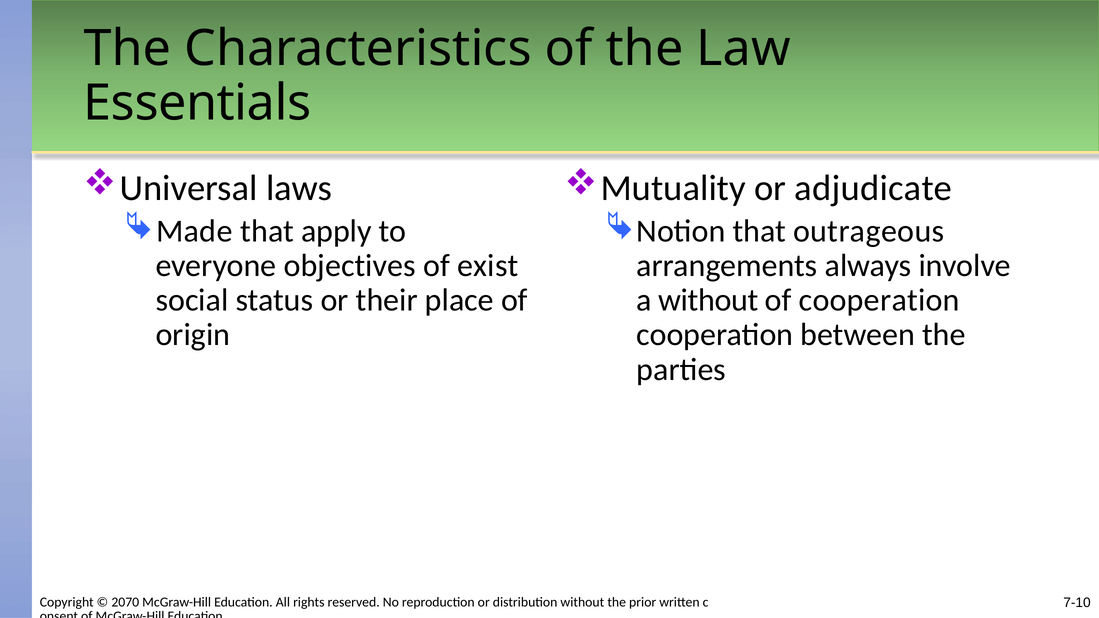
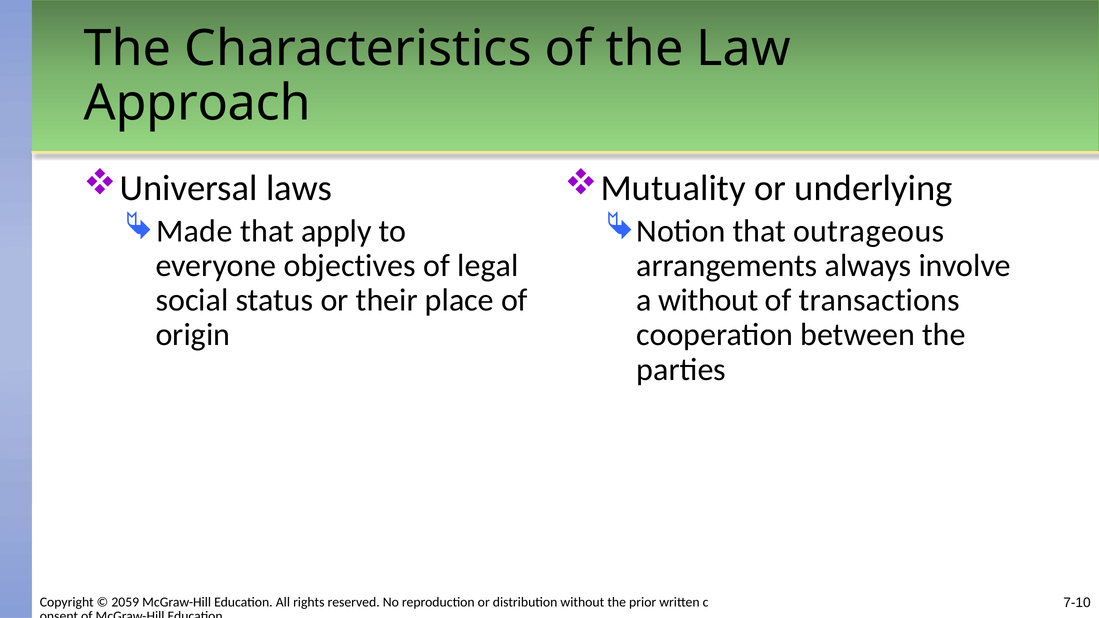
Essentials: Essentials -> Approach
adjudicate: adjudicate -> underlying
exist: exist -> legal
of cooperation: cooperation -> transactions
2070: 2070 -> 2059
